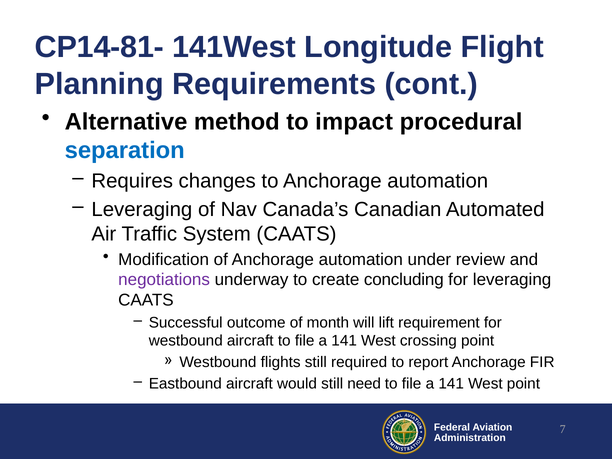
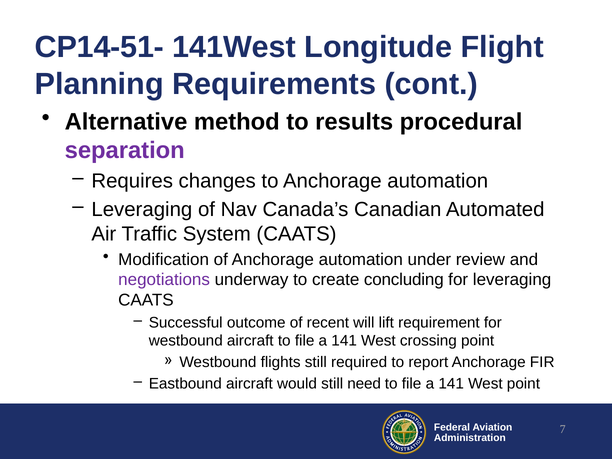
CP14-81-: CP14-81- -> CP14-51-
impact: impact -> results
separation colour: blue -> purple
month: month -> recent
